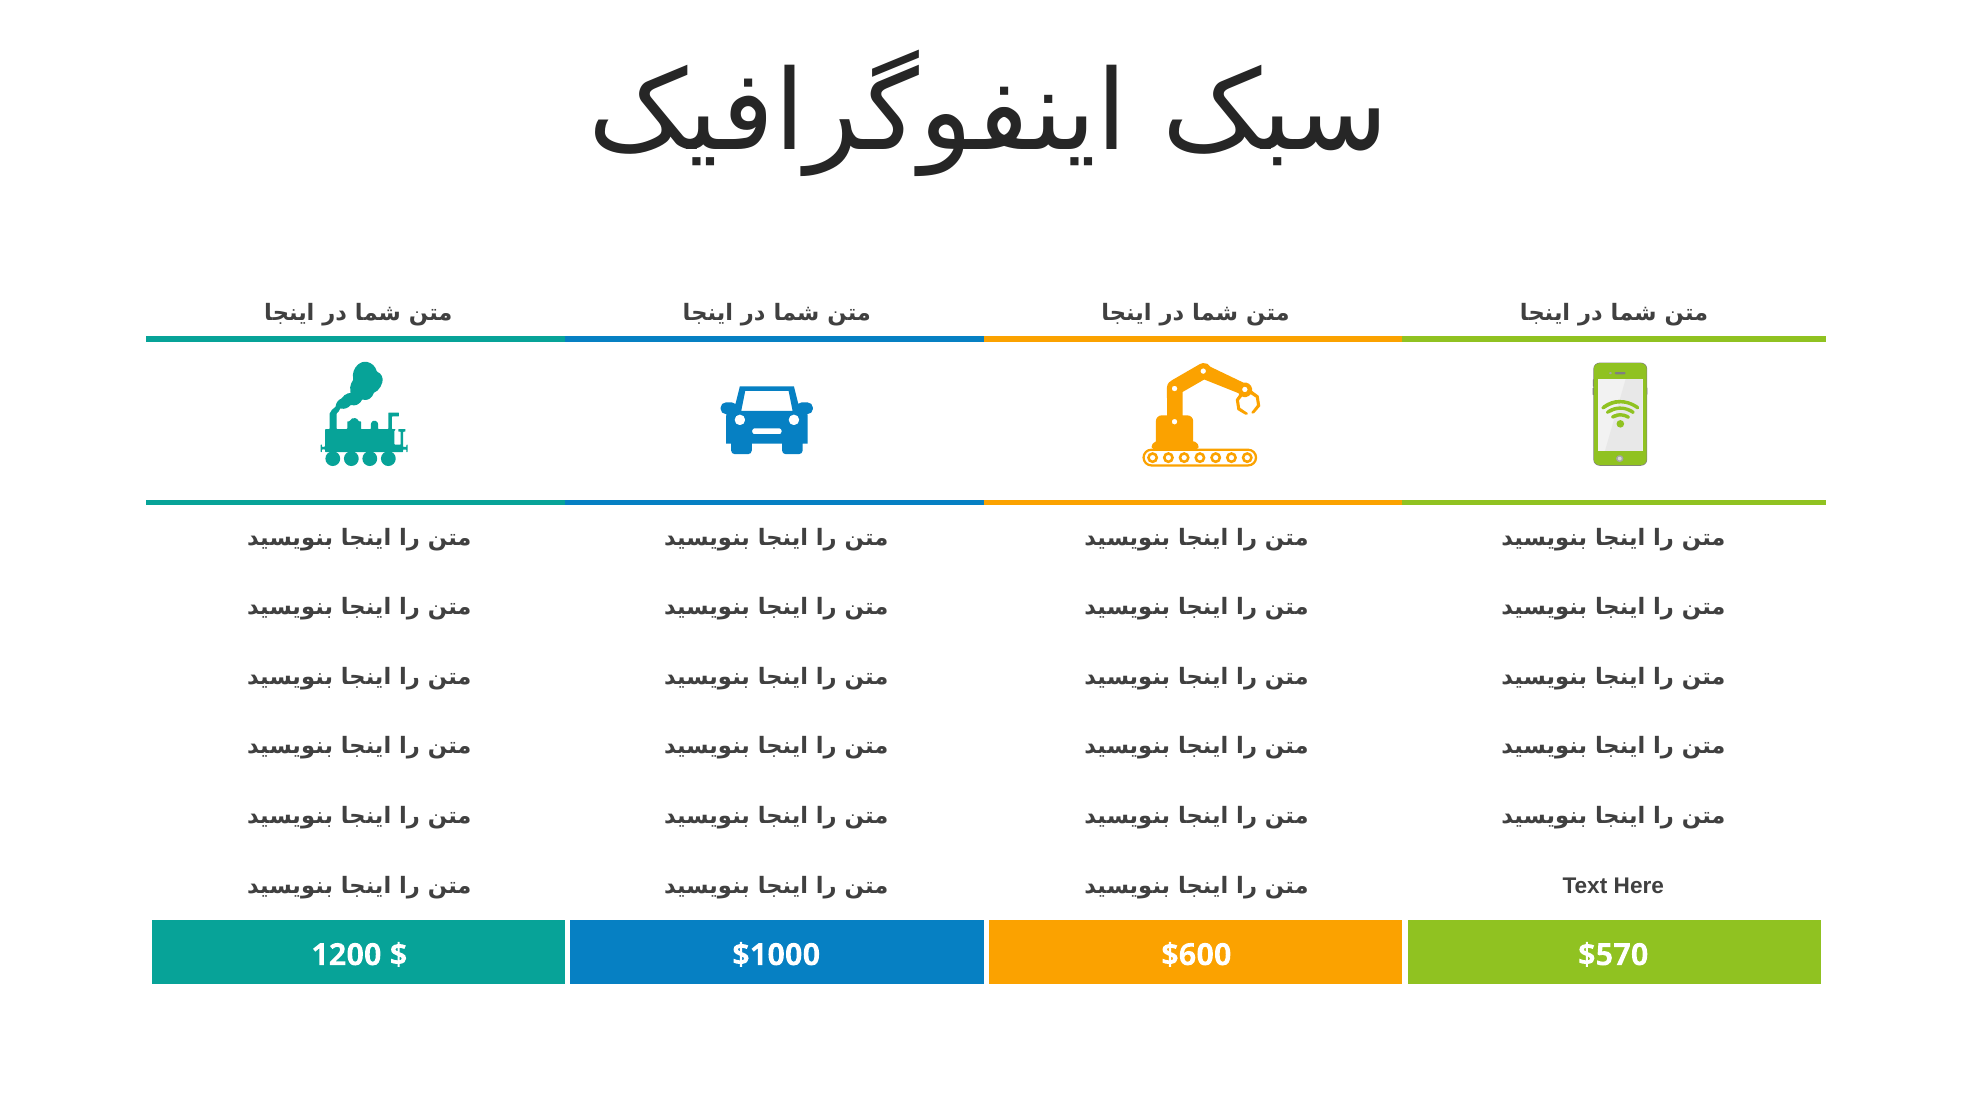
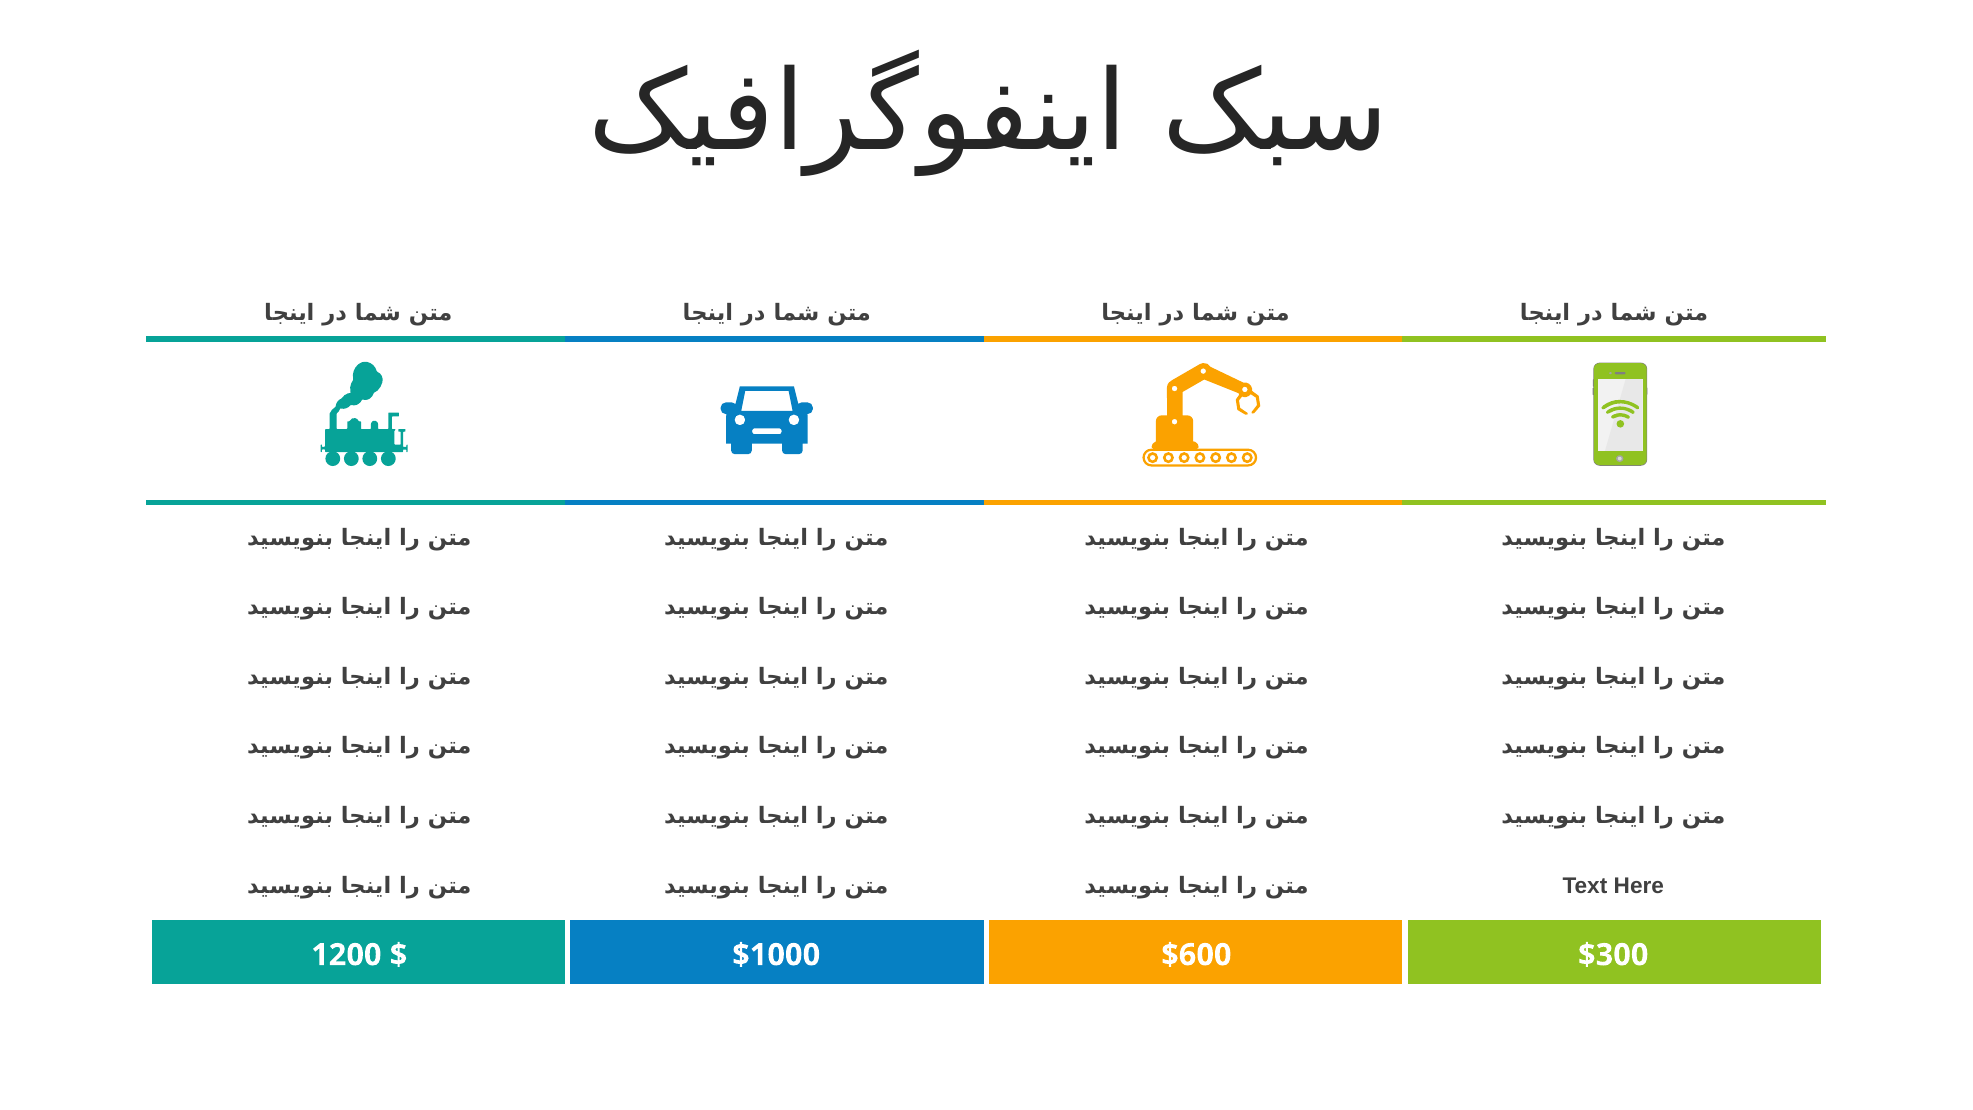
$570: $570 -> $300
